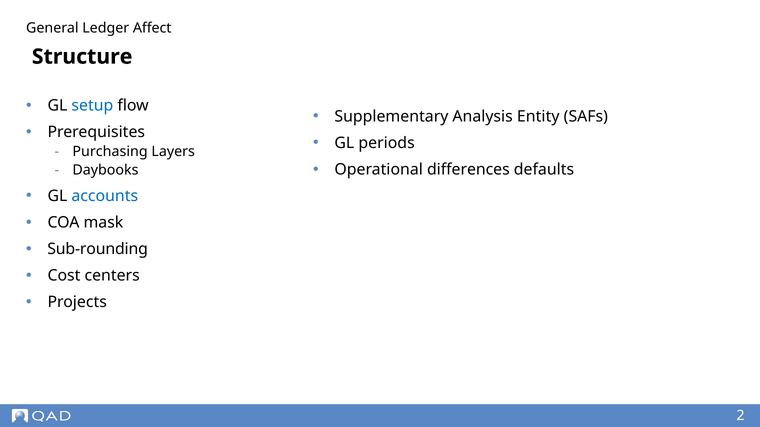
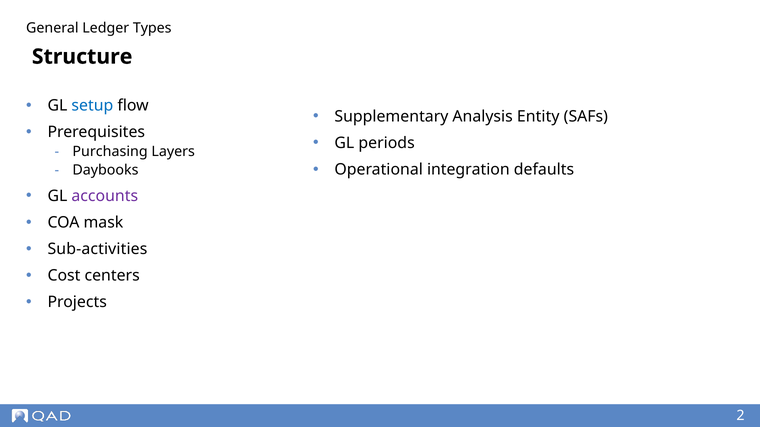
Affect: Affect -> Types
differences: differences -> integration
accounts colour: blue -> purple
Sub-rounding: Sub-rounding -> Sub-activities
